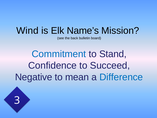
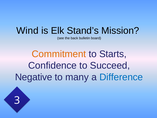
Name’s: Name’s -> Stand’s
Commitment colour: blue -> orange
Stand: Stand -> Starts
mean: mean -> many
